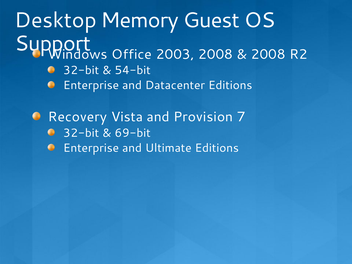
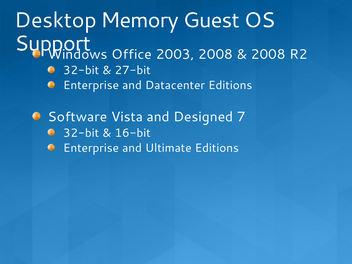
54-bit: 54-bit -> 27-bit
Recovery: Recovery -> Software
Provision: Provision -> Designed
69-bit: 69-bit -> 16-bit
